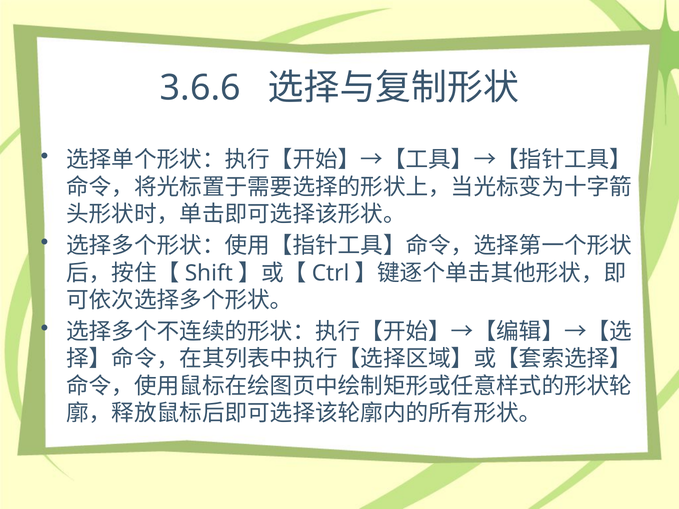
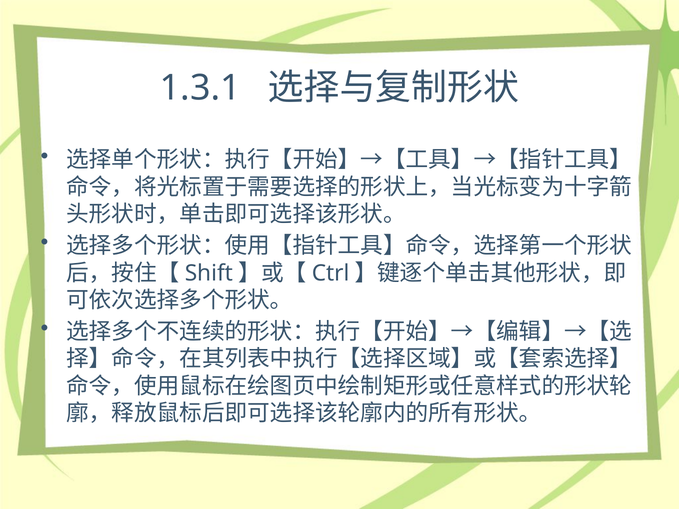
3.6.6: 3.6.6 -> 1.3.1
